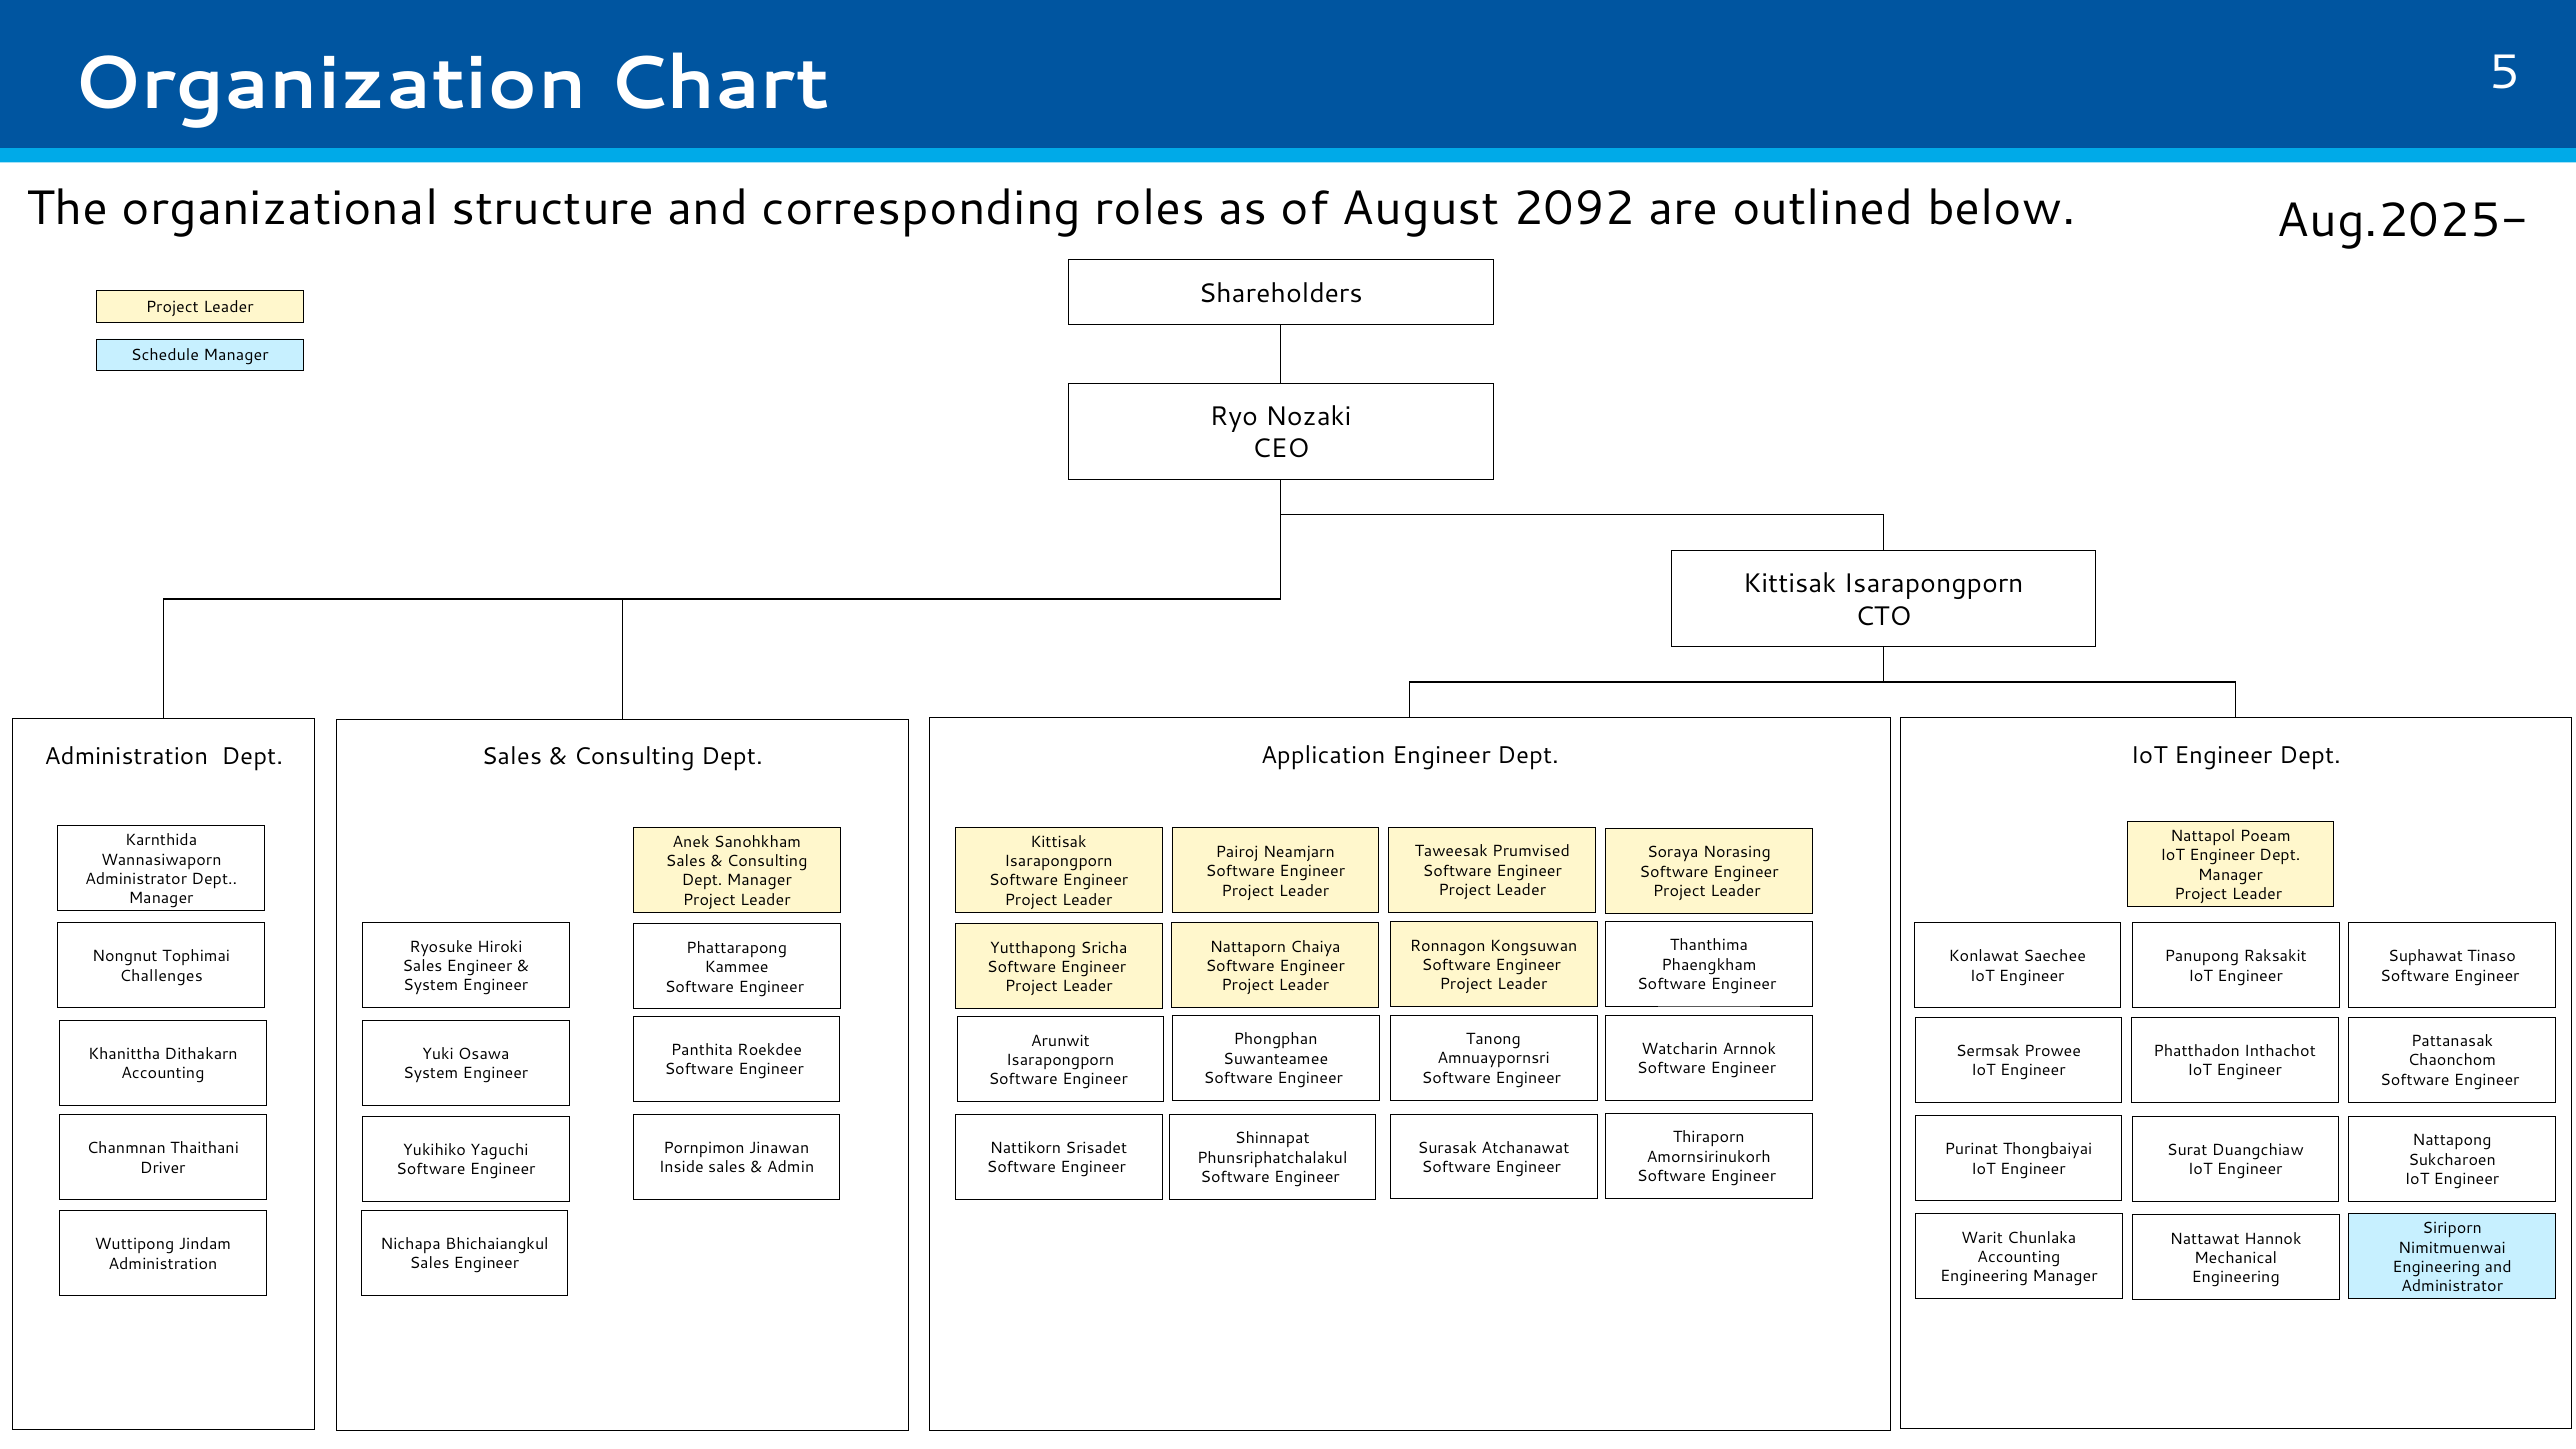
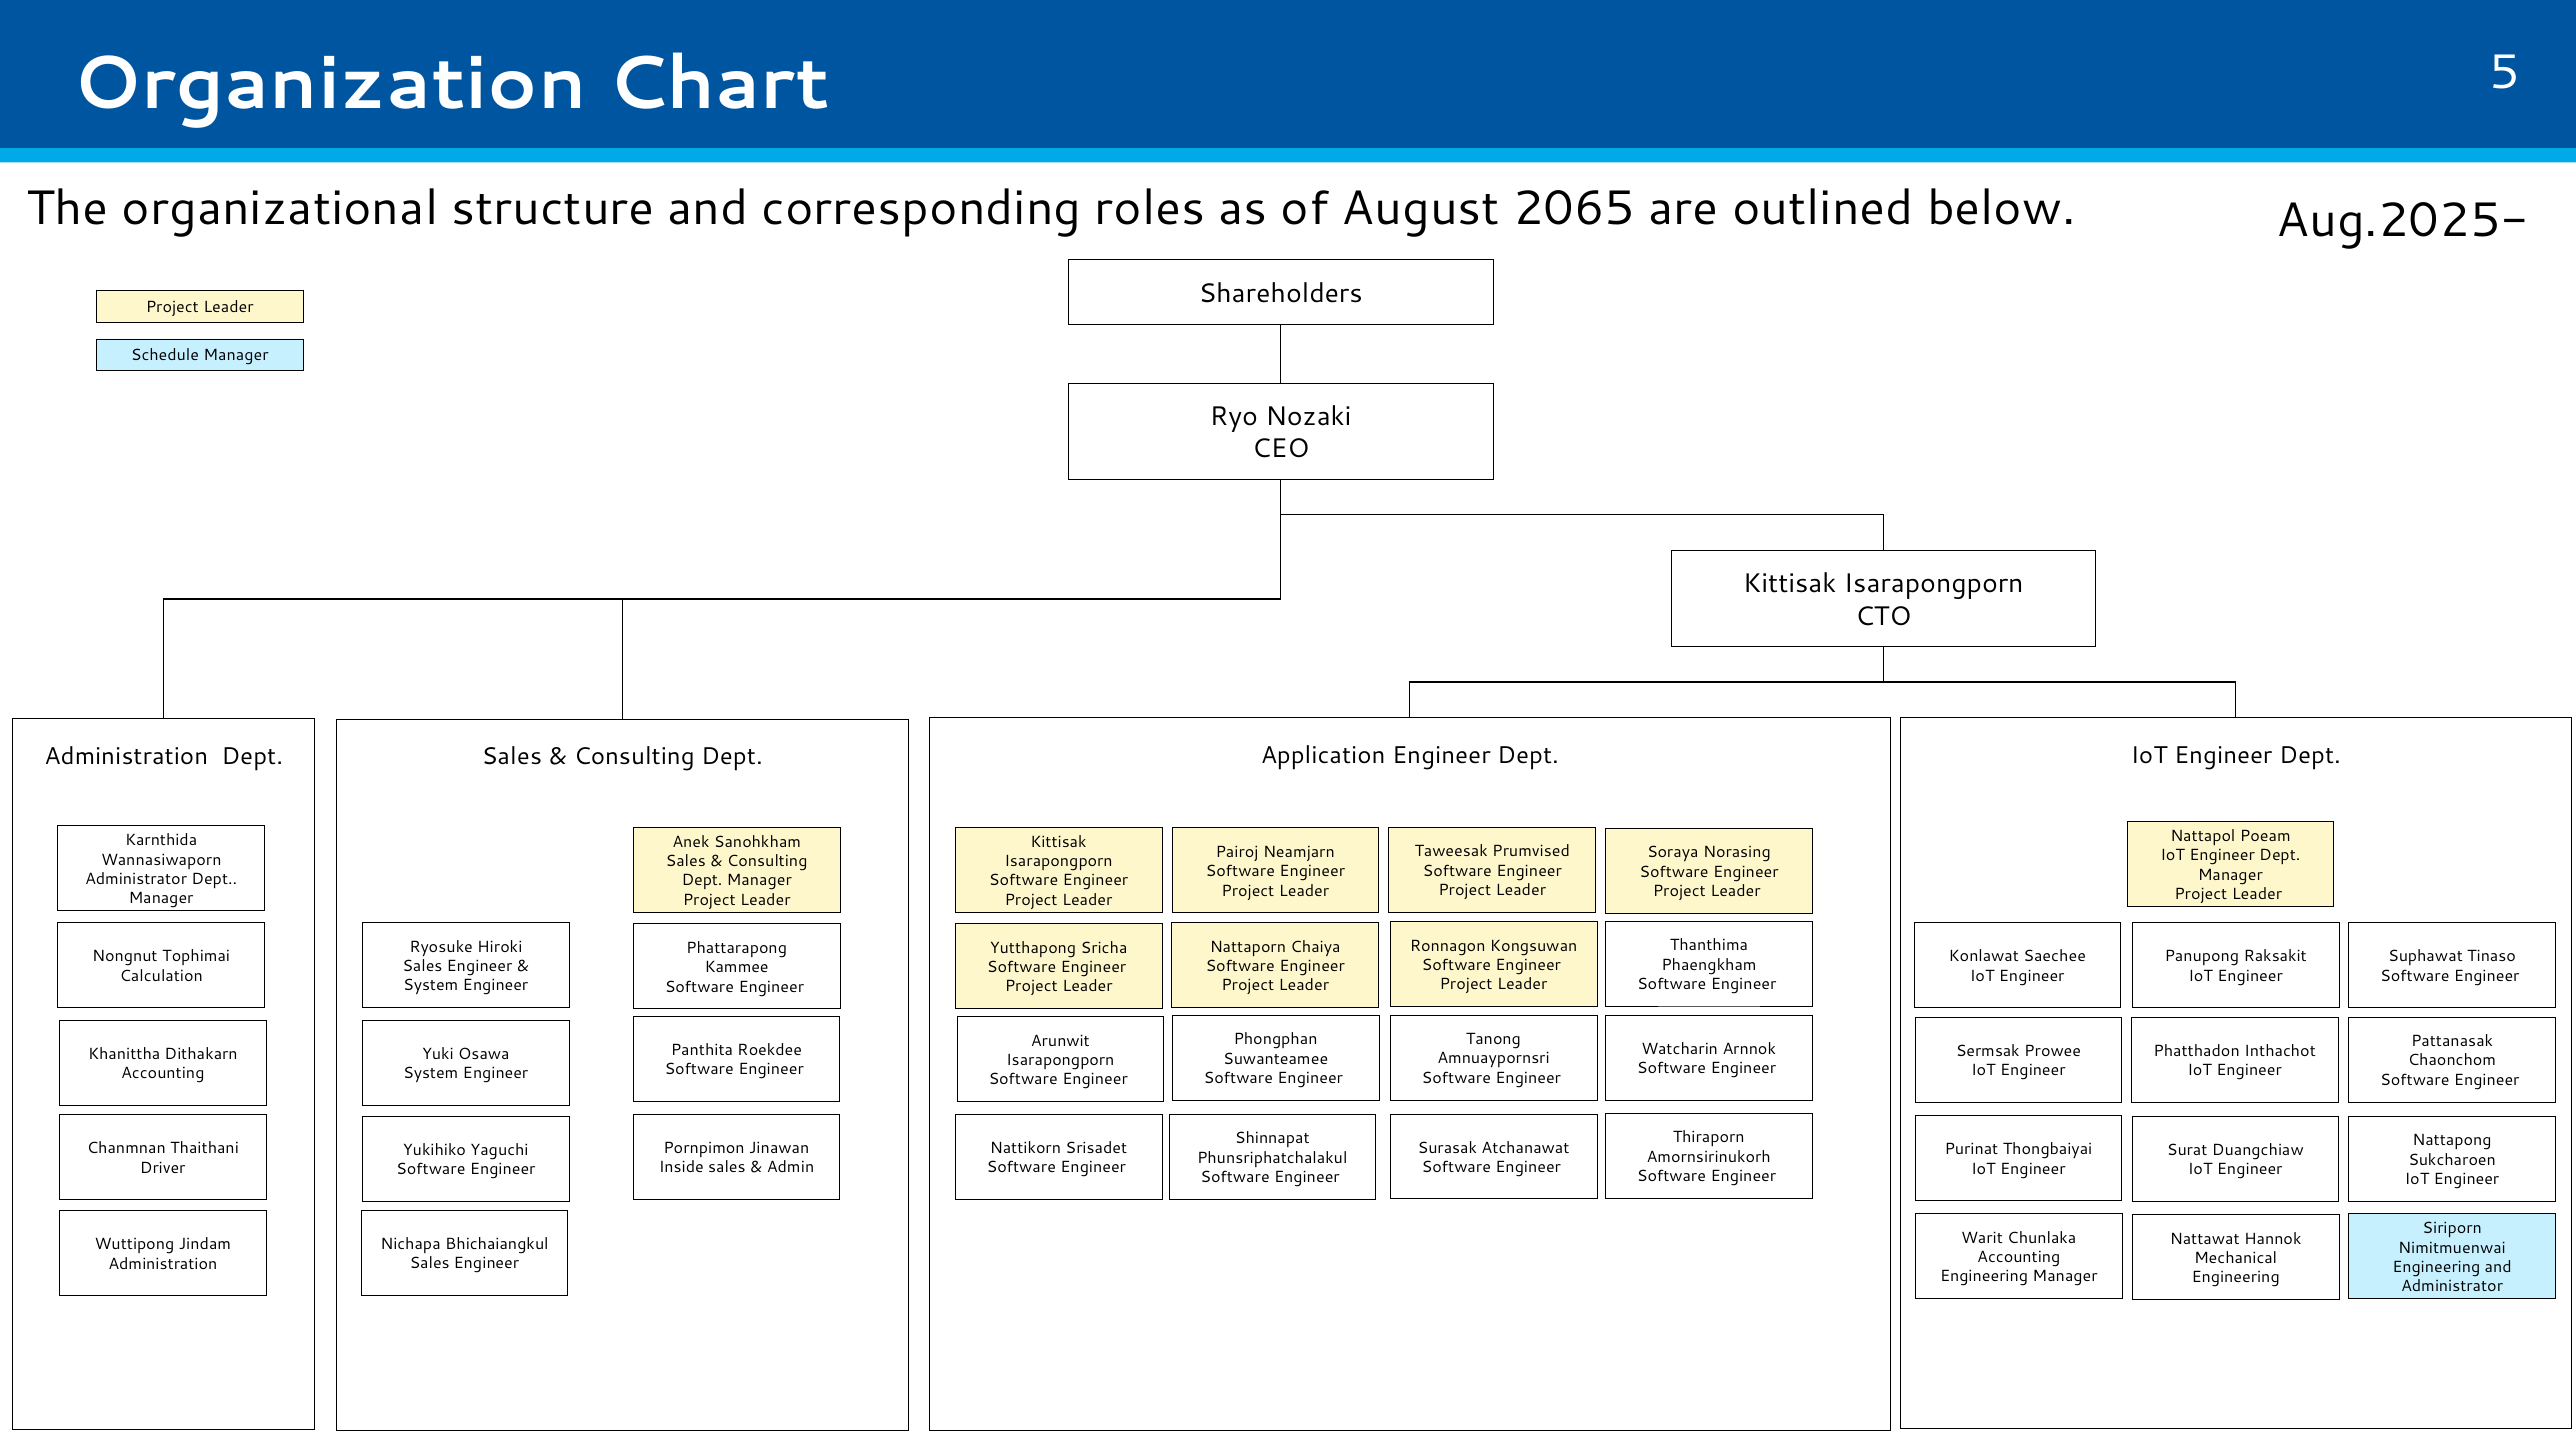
2092: 2092 -> 2065
Challenges: Challenges -> Calculation
